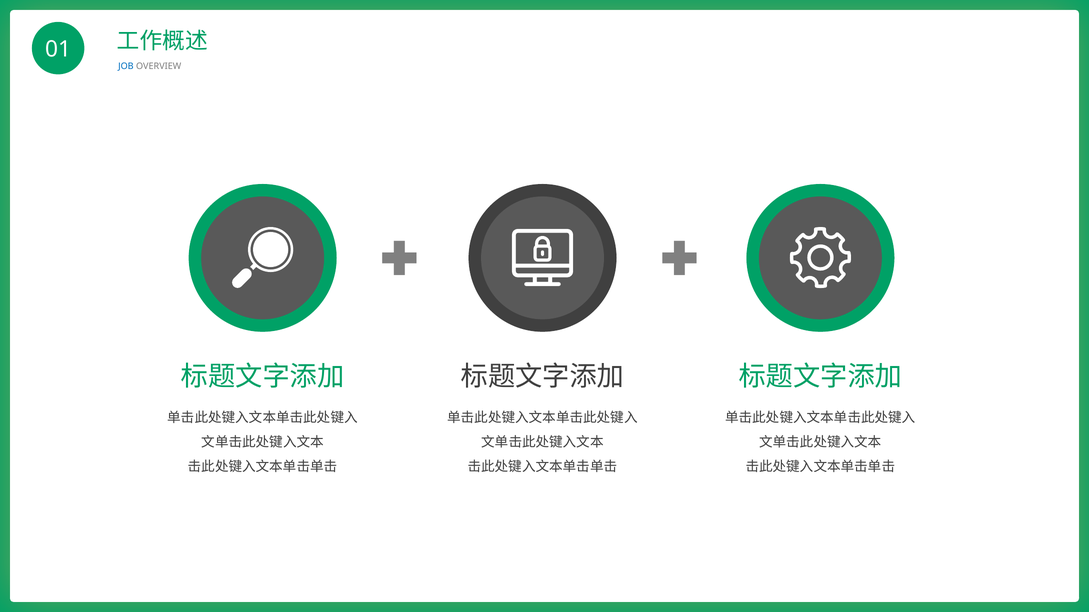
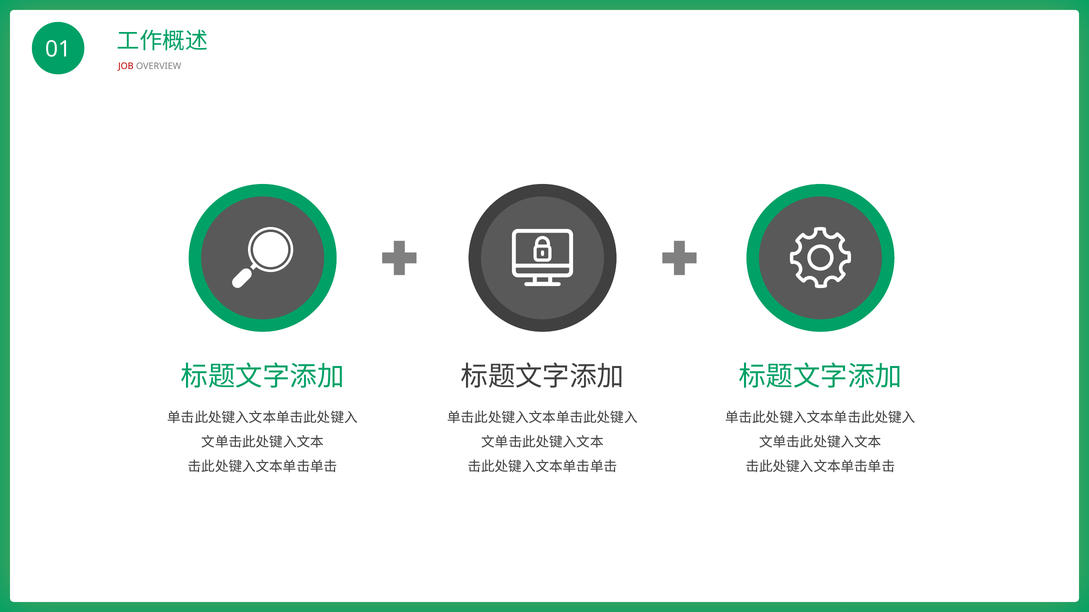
JOB colour: blue -> red
